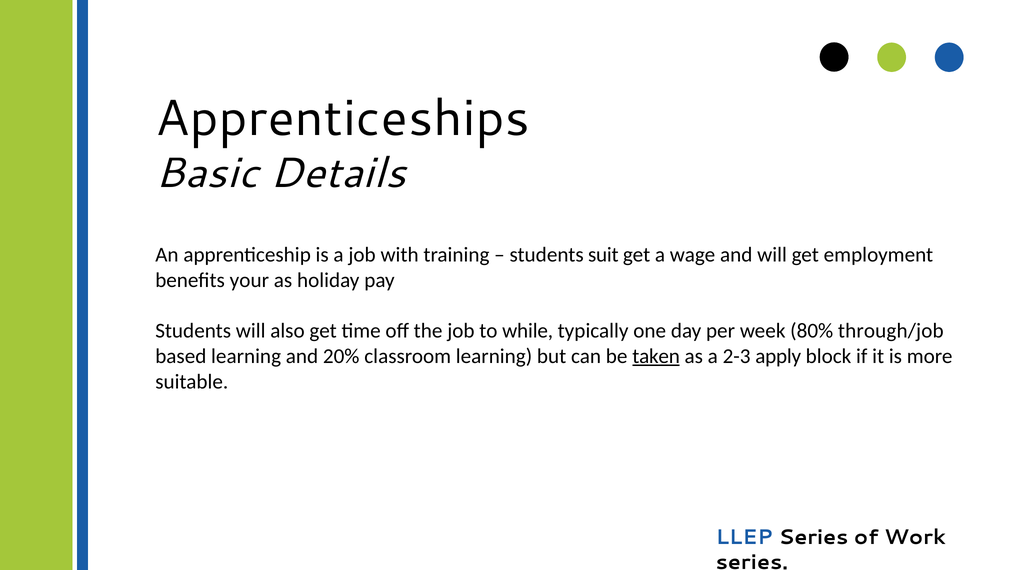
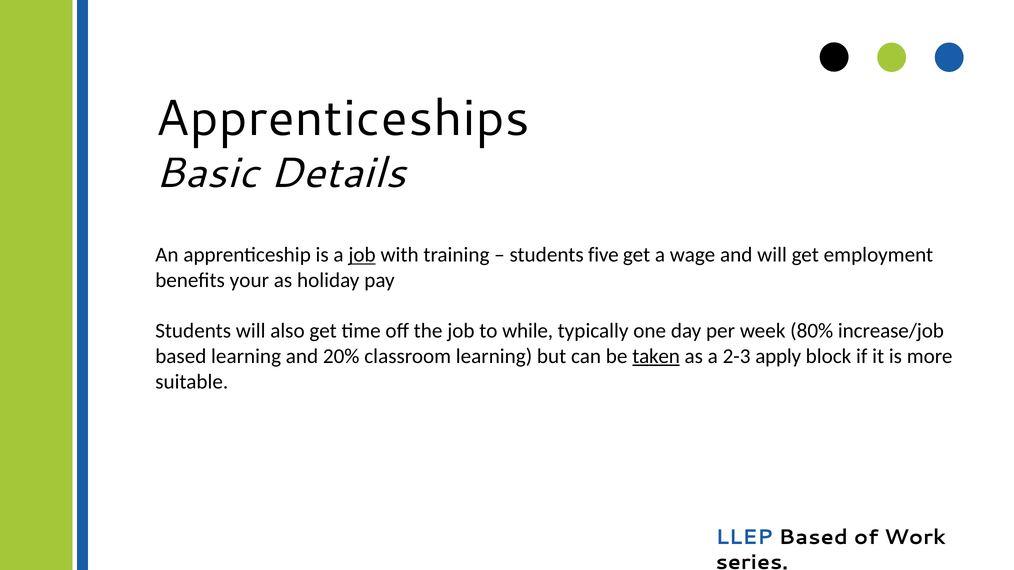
job at (362, 255) underline: none -> present
suit: suit -> five
through/job: through/job -> increase/job
LLEP Series: Series -> Based
